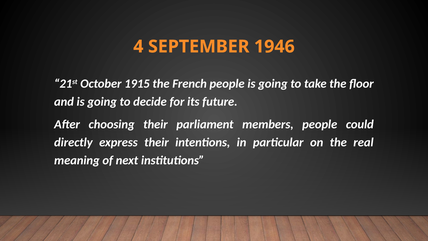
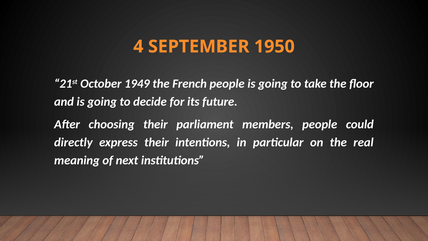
1946: 1946 -> 1950
1915: 1915 -> 1949
